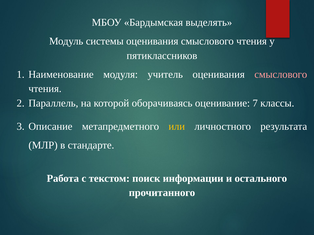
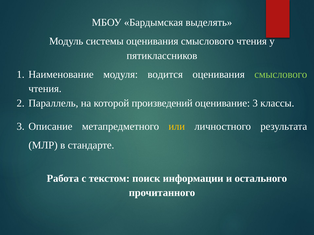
учитель: учитель -> водится
смыслового at (281, 75) colour: pink -> light green
оборачиваясь: оборачиваясь -> произведений
оценивание 7: 7 -> 3
